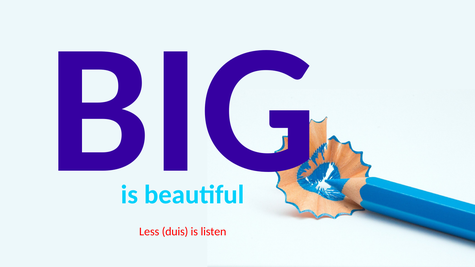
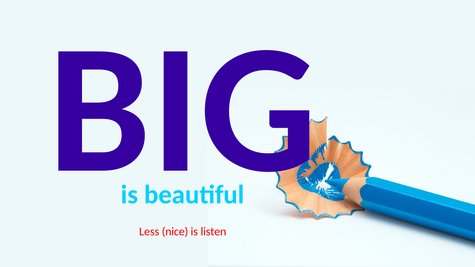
duis: duis -> nice
